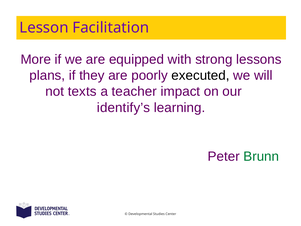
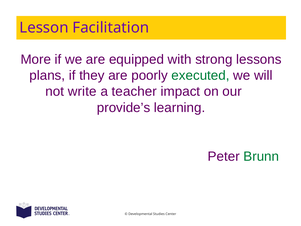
executed colour: black -> green
texts: texts -> write
identify’s: identify’s -> provide’s
